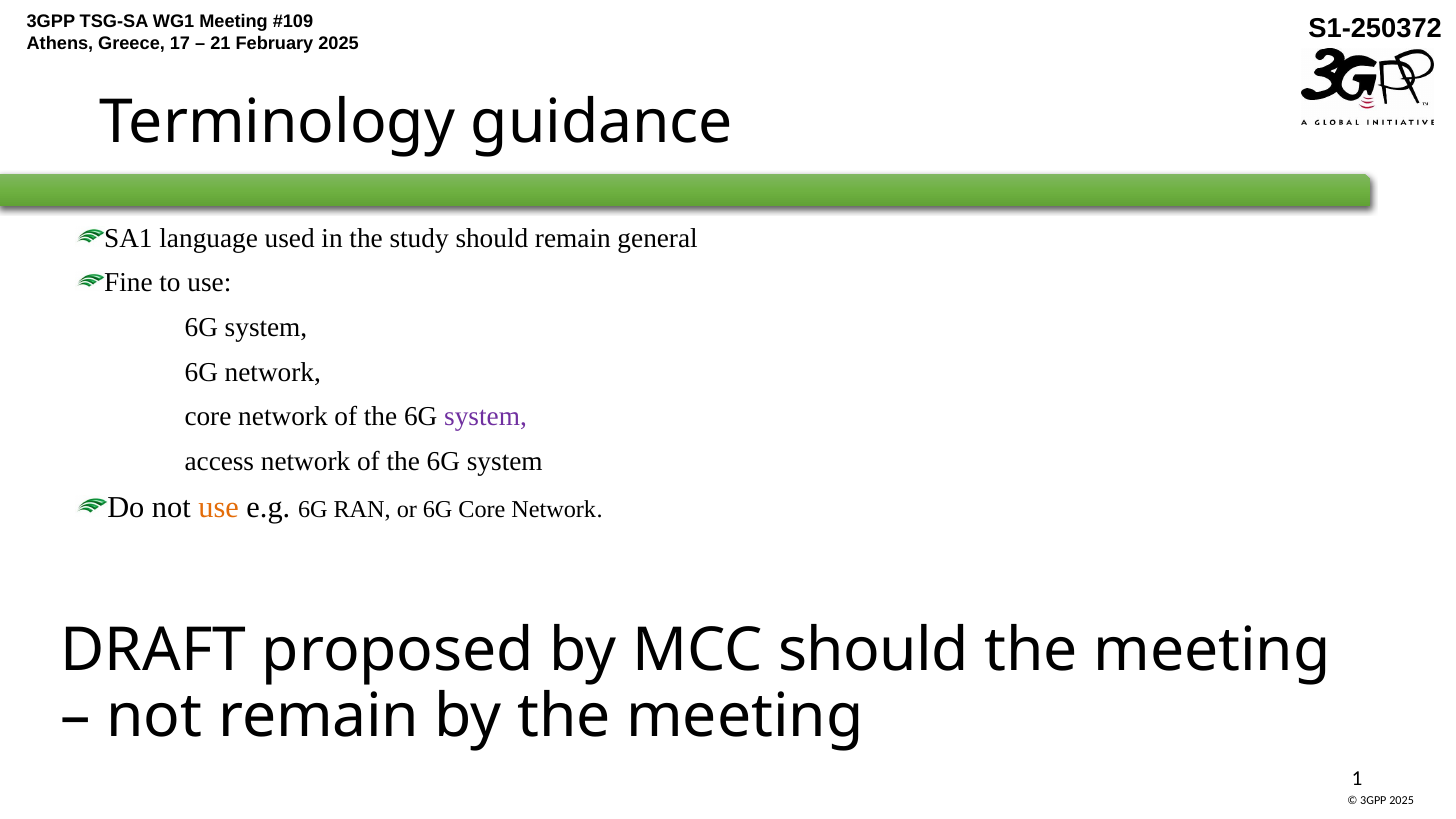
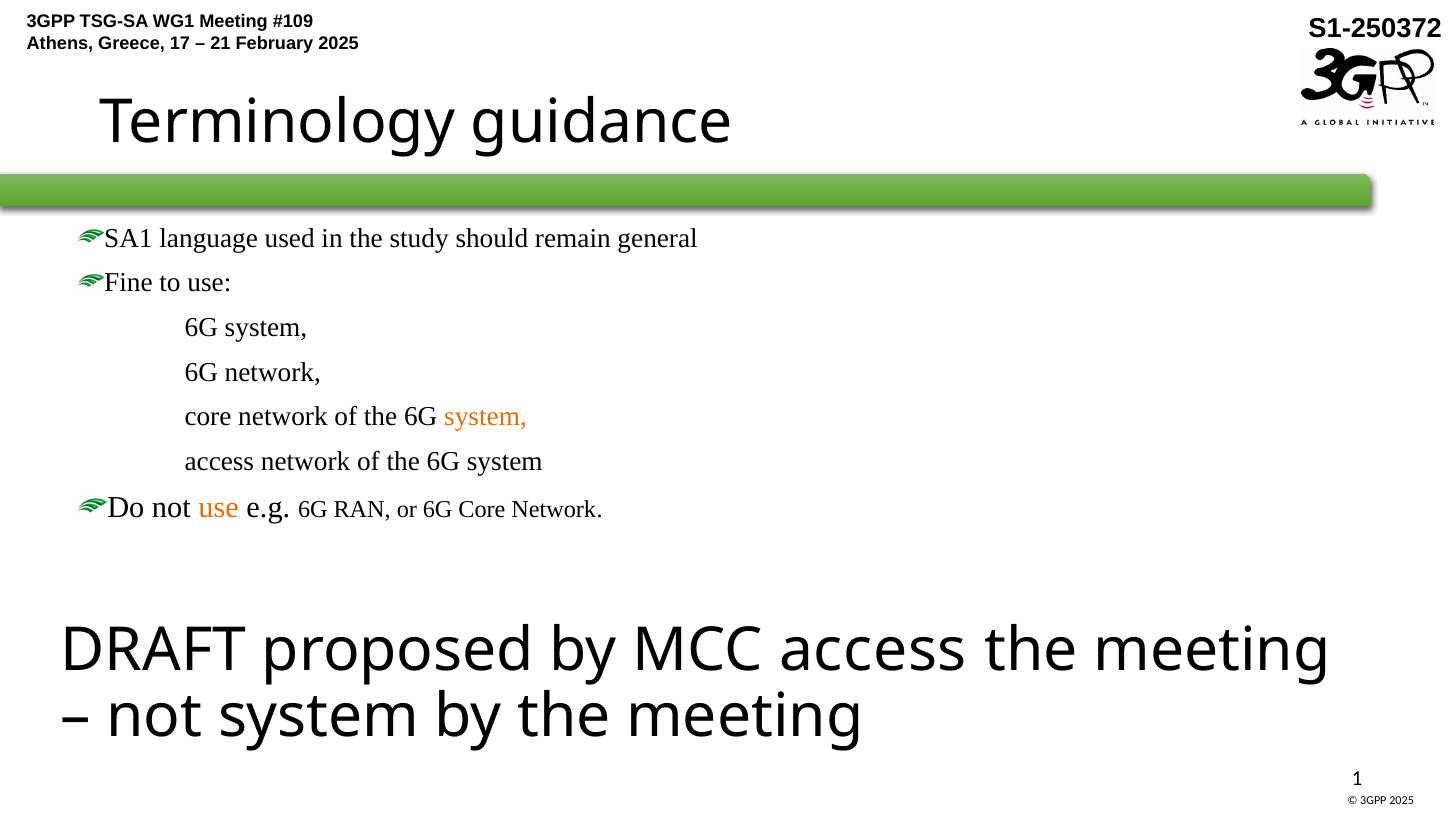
system at (486, 417) colour: purple -> orange
MCC should: should -> access
not remain: remain -> system
